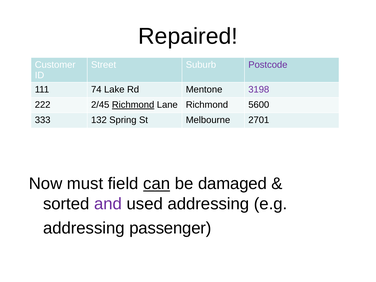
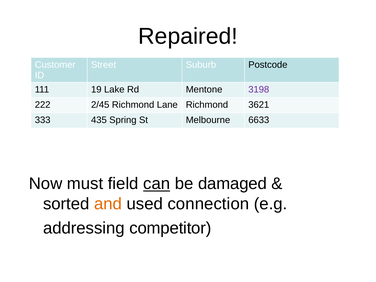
Postcode colour: purple -> black
74: 74 -> 19
Richmond at (133, 105) underline: present -> none
5600: 5600 -> 3621
132: 132 -> 435
2701: 2701 -> 6633
and colour: purple -> orange
used addressing: addressing -> connection
passenger: passenger -> competitor
